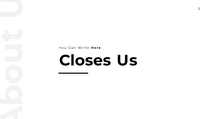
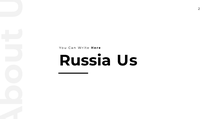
Closes: Closes -> Russia
